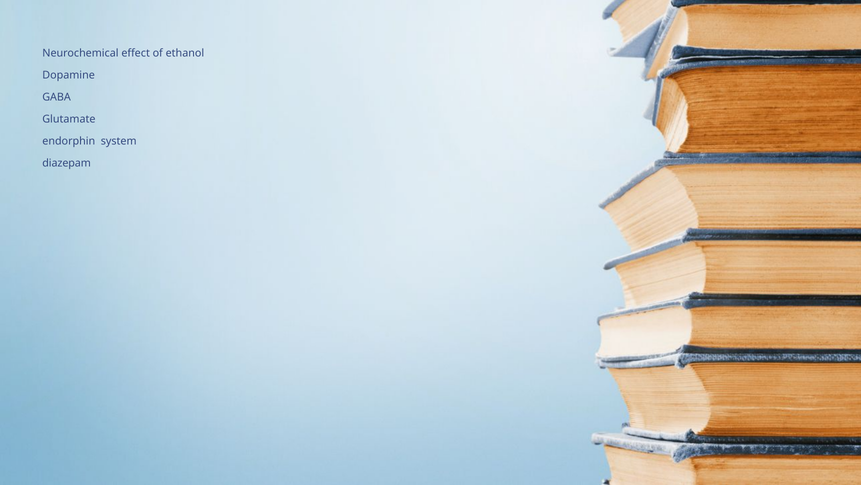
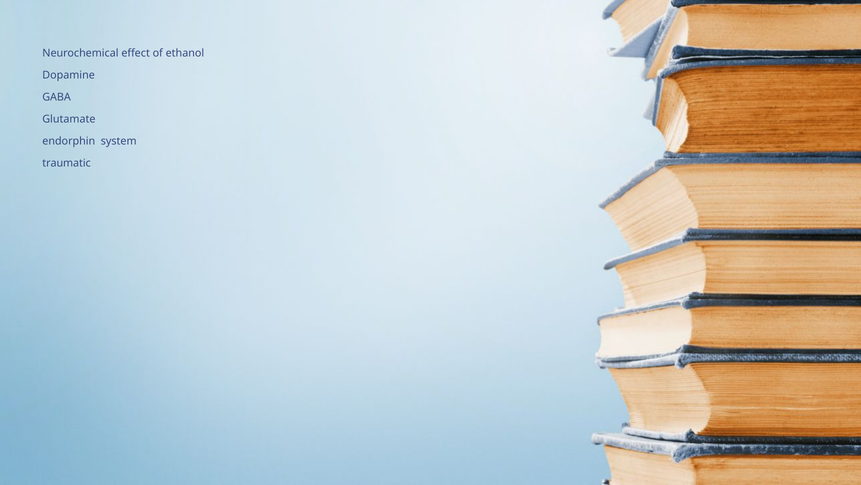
diazepam: diazepam -> traumatic
